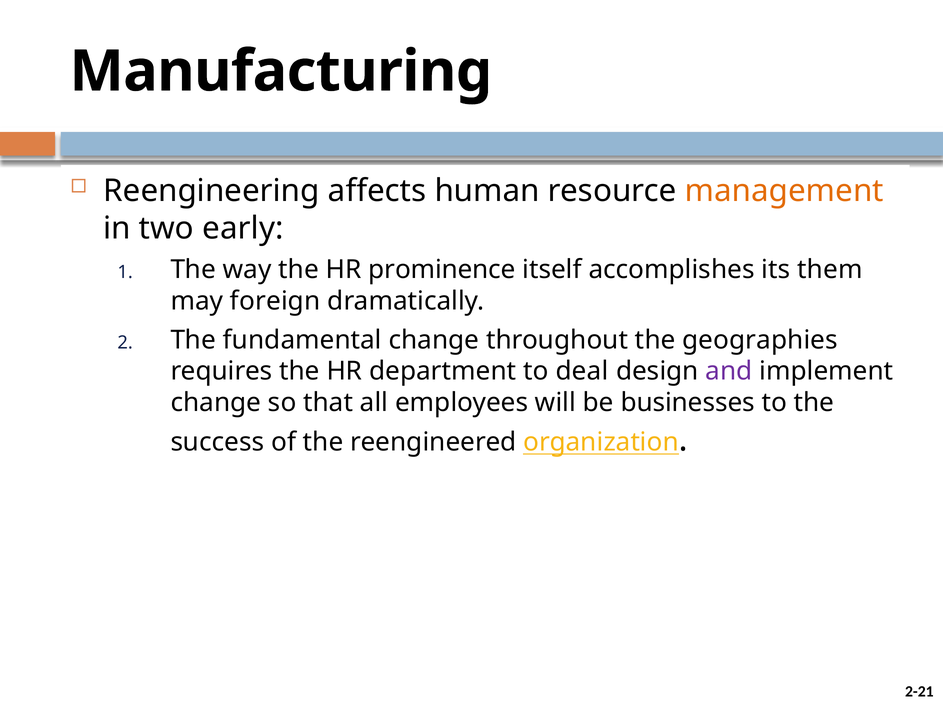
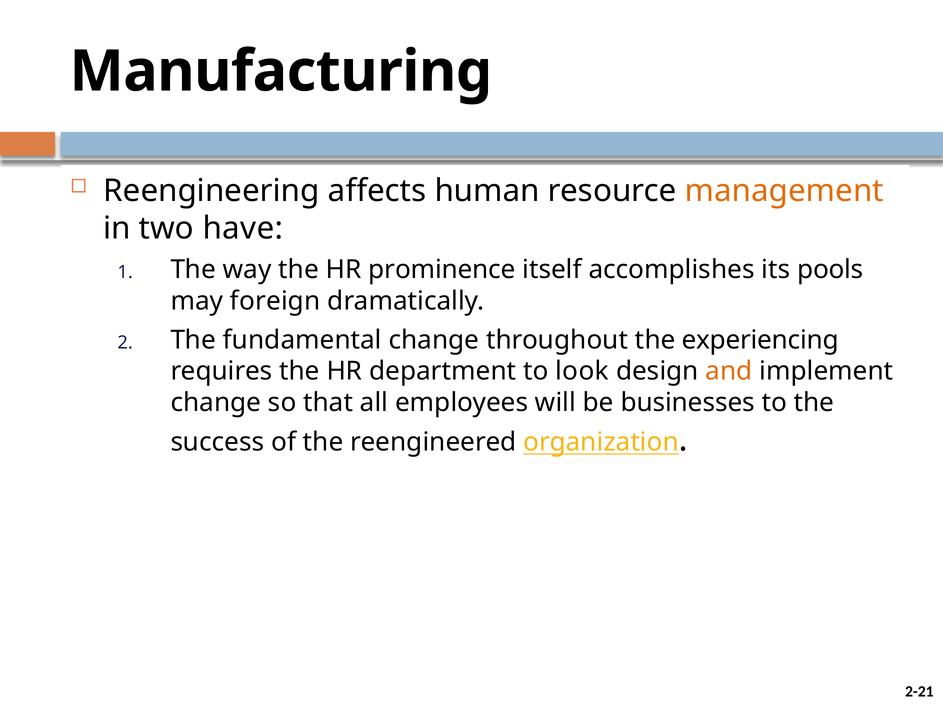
early: early -> have
them: them -> pools
geographies: geographies -> experiencing
deal: deal -> look
and colour: purple -> orange
